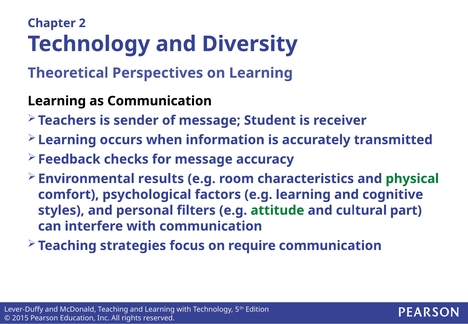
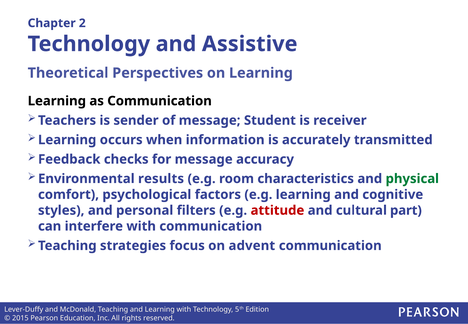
Diversity: Diversity -> Assistive
attitude colour: green -> red
require: require -> advent
